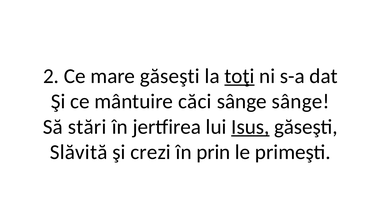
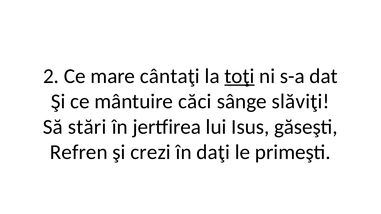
mare găseşti: găseşti -> cântaţi
sânge sânge: sânge -> slăviţi
Isus underline: present -> none
Slăvită: Slăvită -> Refren
prin: prin -> daţi
